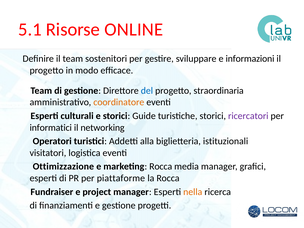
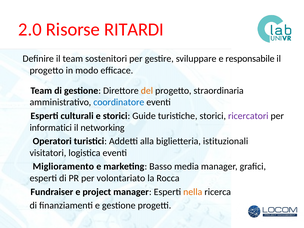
5.1: 5.1 -> 2.0
ONLINE: ONLINE -> RITARDI
informazioni: informazioni -> responsabile
del colour: blue -> orange
coordinatore colour: orange -> blue
Ottimizzazione: Ottimizzazione -> Miglioramento
marketing Rocca: Rocca -> Basso
piattaforme: piattaforme -> volontariato
